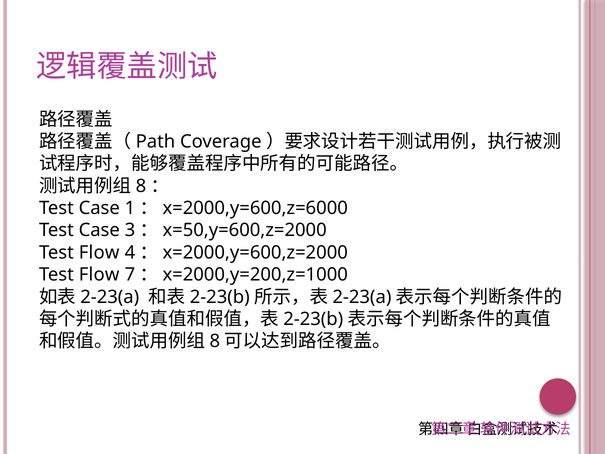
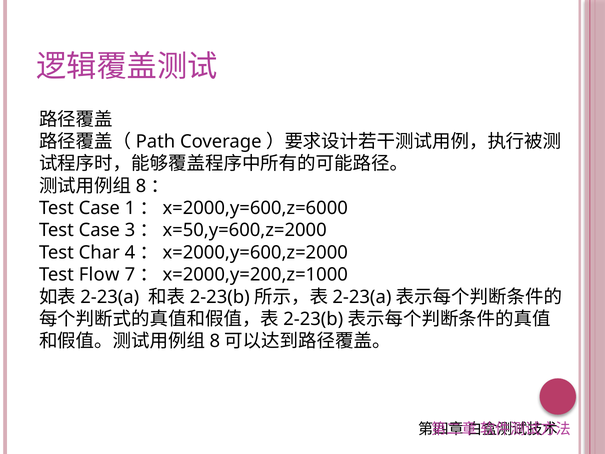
Flow at (99, 252): Flow -> Char
